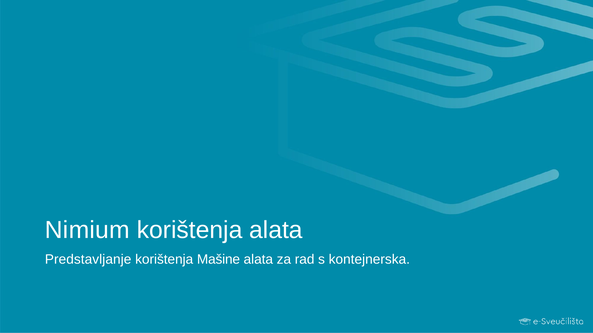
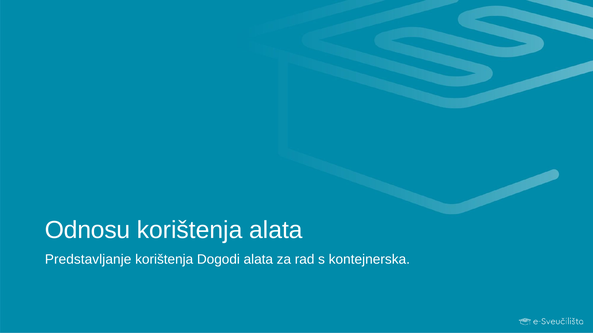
Nimium: Nimium -> Odnosu
Mašine: Mašine -> Dogodi
